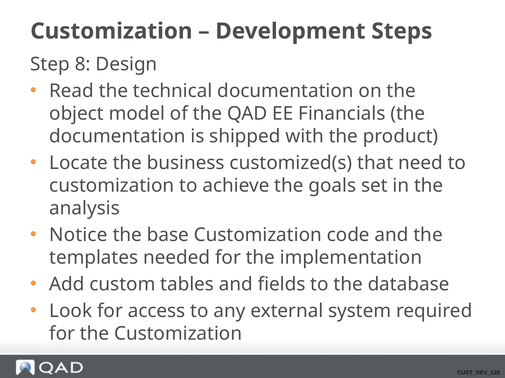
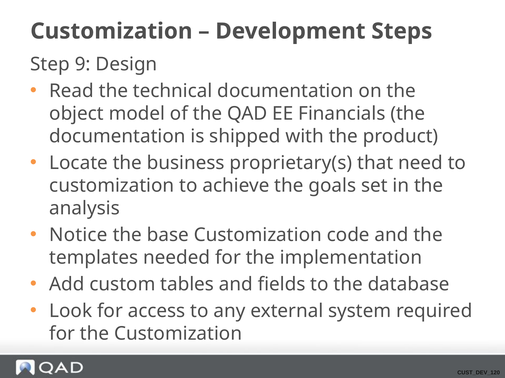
8: 8 -> 9
customized(s: customized(s -> proprietary(s
